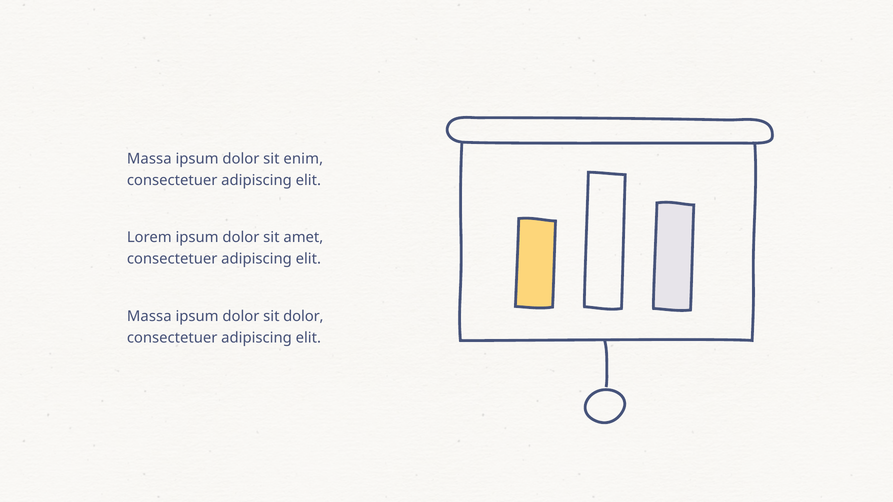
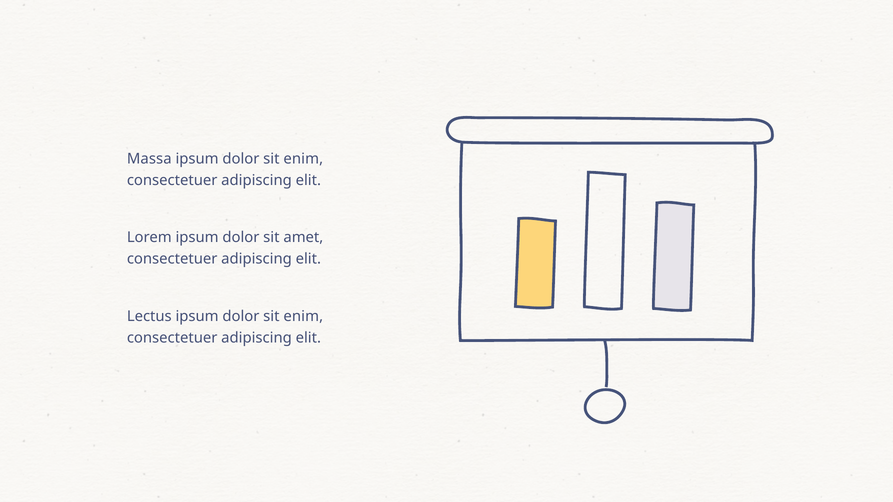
Massa at (149, 316): Massa -> Lectus
dolor at (303, 316): dolor -> enim
